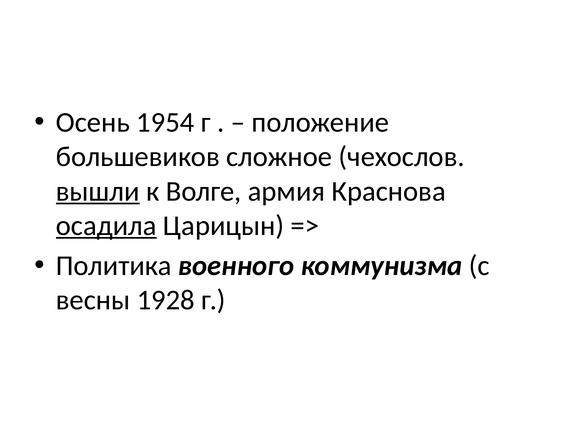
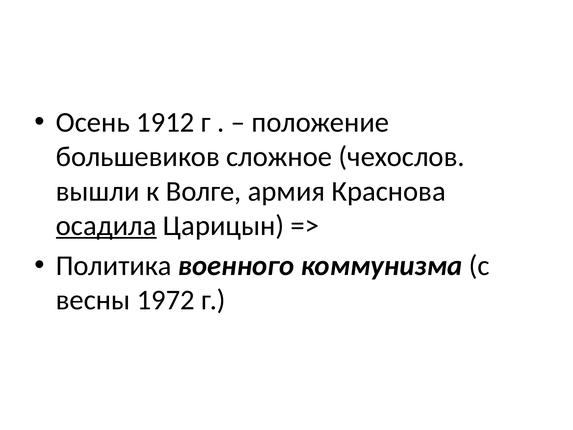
1954: 1954 -> 1912
вышли underline: present -> none
1928: 1928 -> 1972
